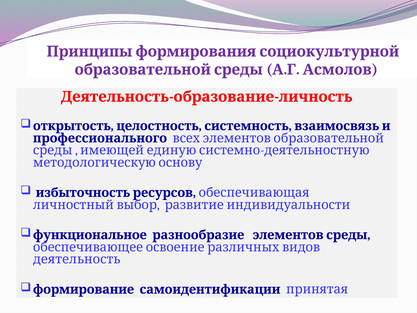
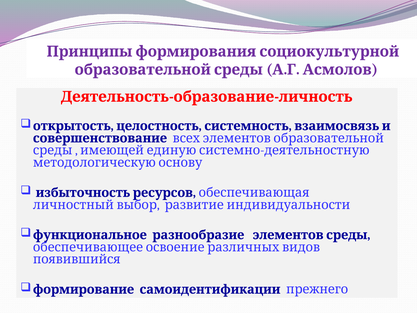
профессионального: профессионального -> совершенствование
деятельность at (77, 259): деятельность -> появившийся
принятая: принятая -> прежнего
